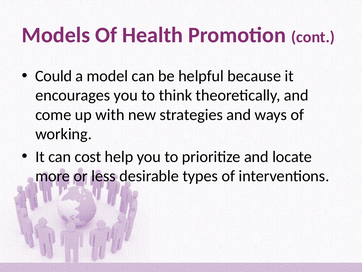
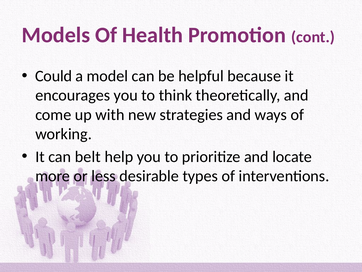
cost: cost -> belt
